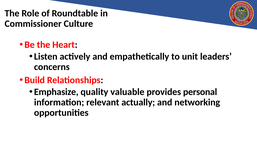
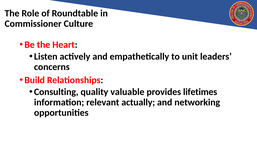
Emphasize: Emphasize -> Consulting
personal: personal -> lifetimes
